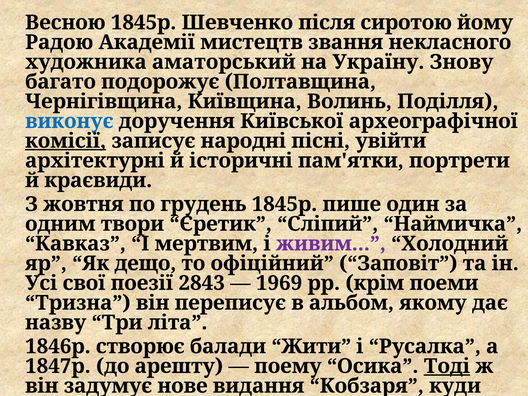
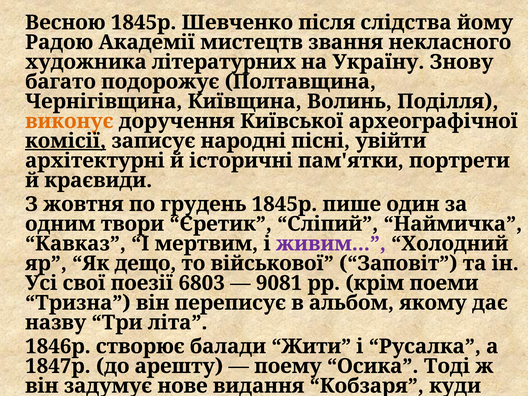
сиротою: сиротою -> слідства
аматорський: аматорський -> літературних
виконує colour: blue -> orange
офіційний: офіційний -> військової
2843: 2843 -> 6803
1969: 1969 -> 9081
Тоді underline: present -> none
